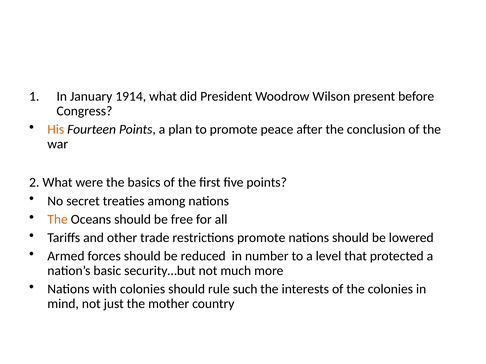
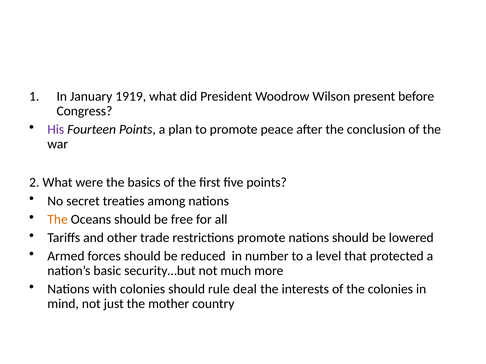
1914: 1914 -> 1919
His colour: orange -> purple
such: such -> deal
